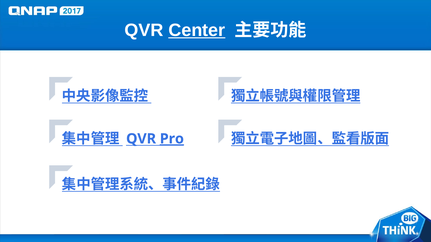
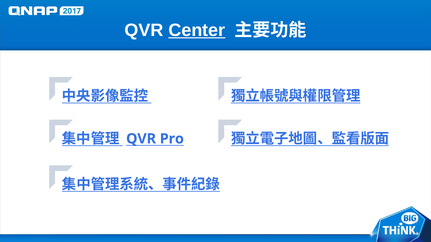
Pro underline: present -> none
